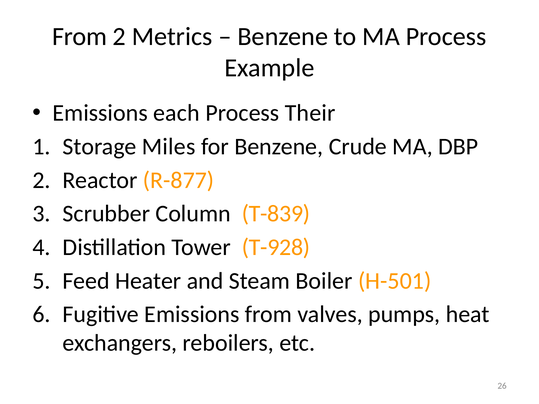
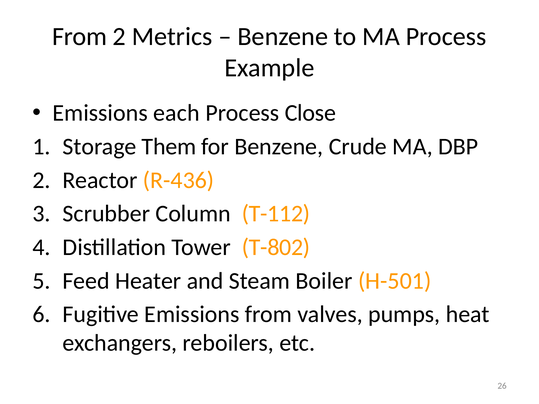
Their: Their -> Close
Miles: Miles -> Them
R-877: R-877 -> R-436
T-839: T-839 -> T-112
T-928: T-928 -> T-802
